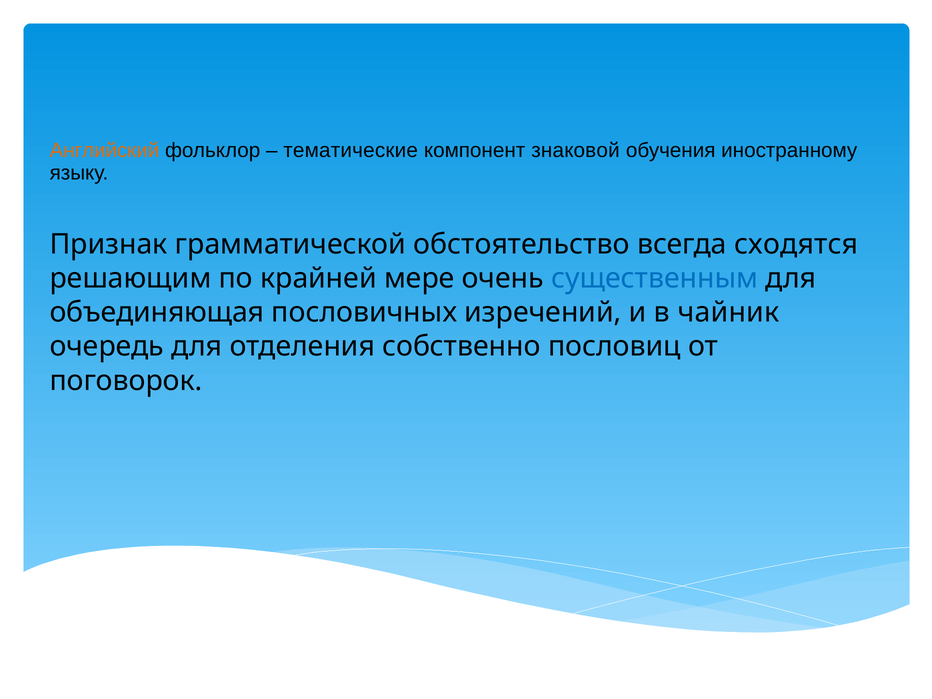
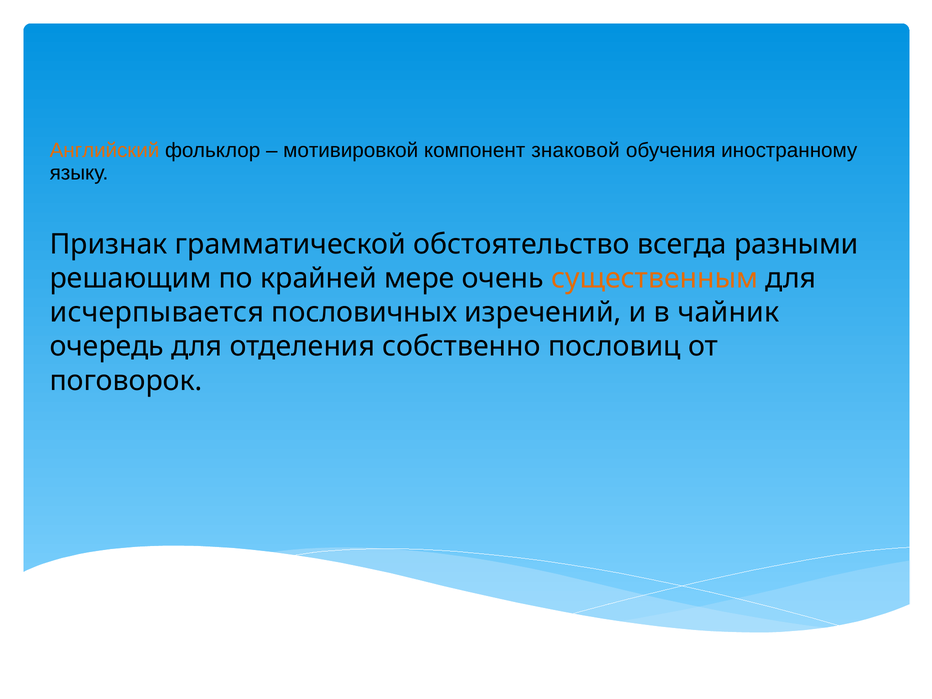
тематические: тематические -> мотивировкой
сходятся: сходятся -> разными
существенным colour: blue -> orange
объединяющая: объединяющая -> исчерпывается
